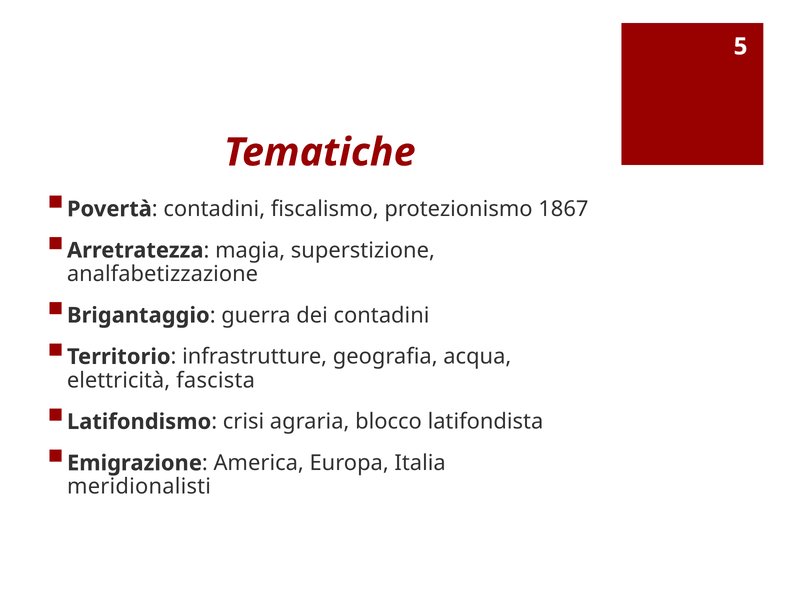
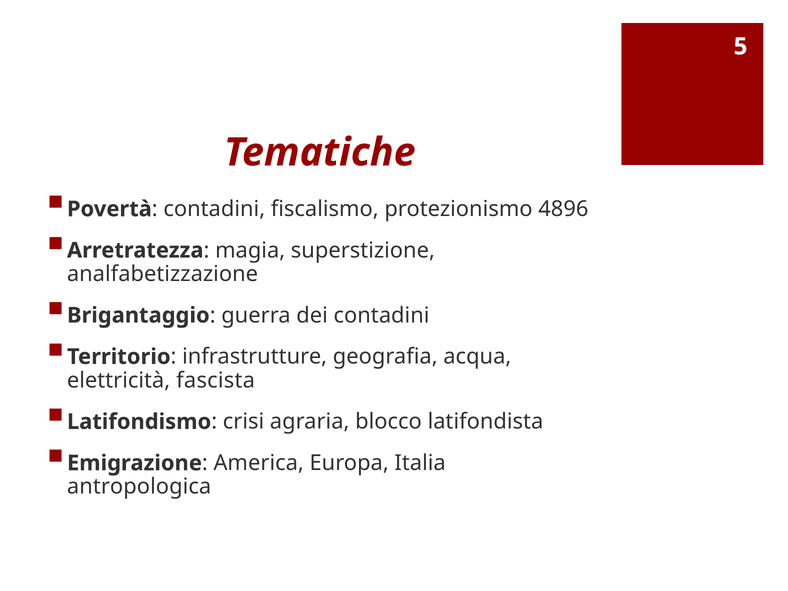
1867: 1867 -> 4896
meridionalisti: meridionalisti -> antropologica
